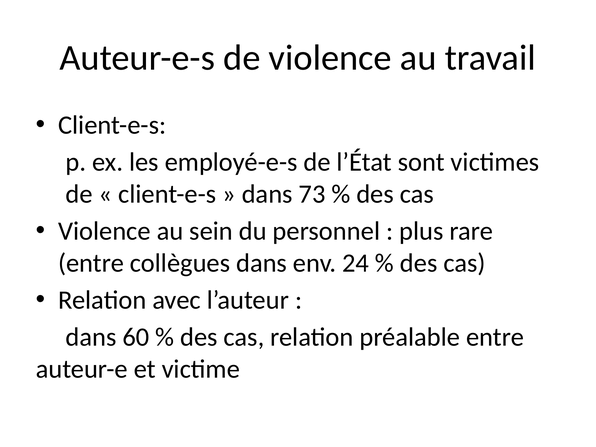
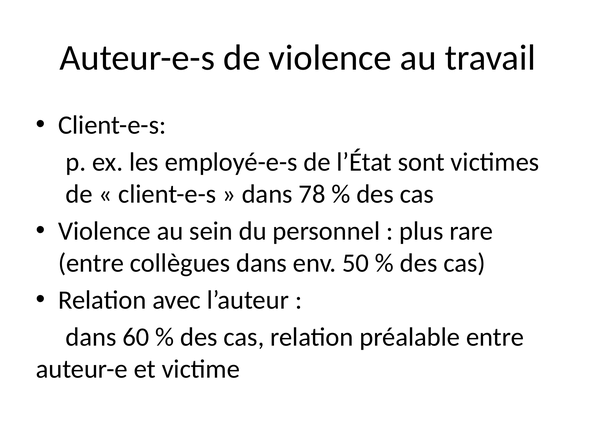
73: 73 -> 78
24: 24 -> 50
